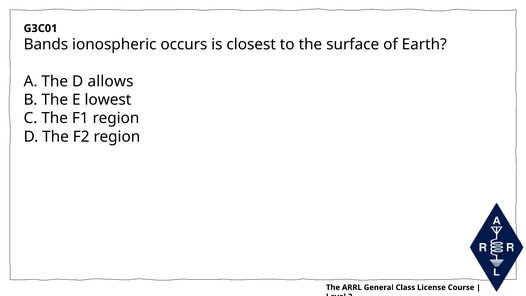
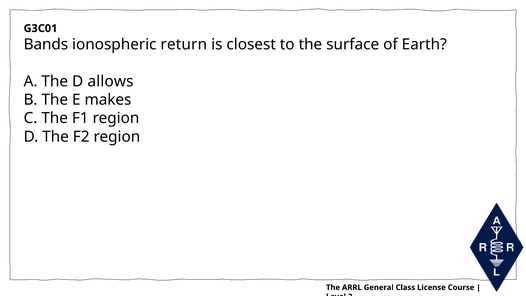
occurs: occurs -> return
lowest: lowest -> makes
